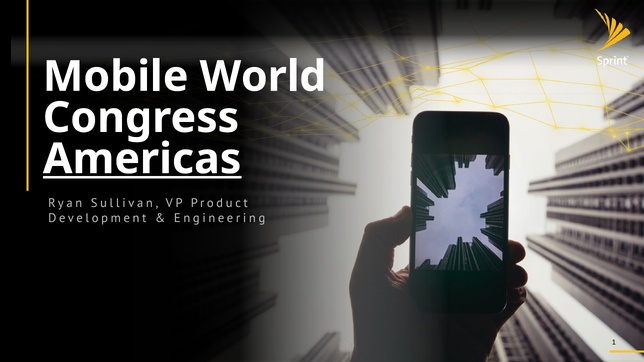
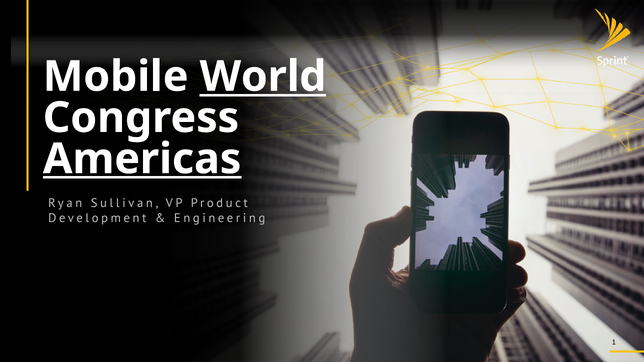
World underline: none -> present
